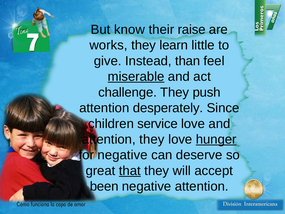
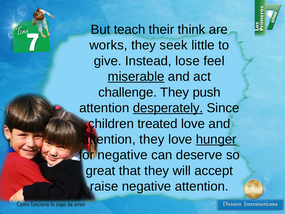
know: know -> teach
raise: raise -> think
learn: learn -> seek
than: than -> lose
desperately underline: none -> present
service: service -> treated
that underline: present -> none
been: been -> raise
